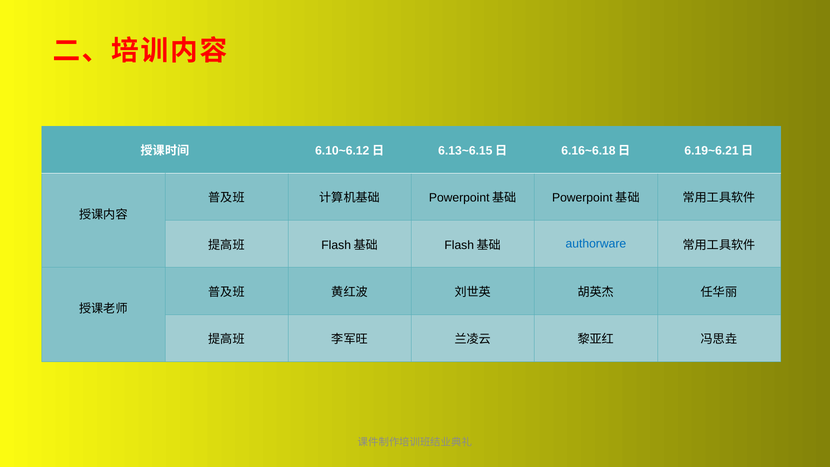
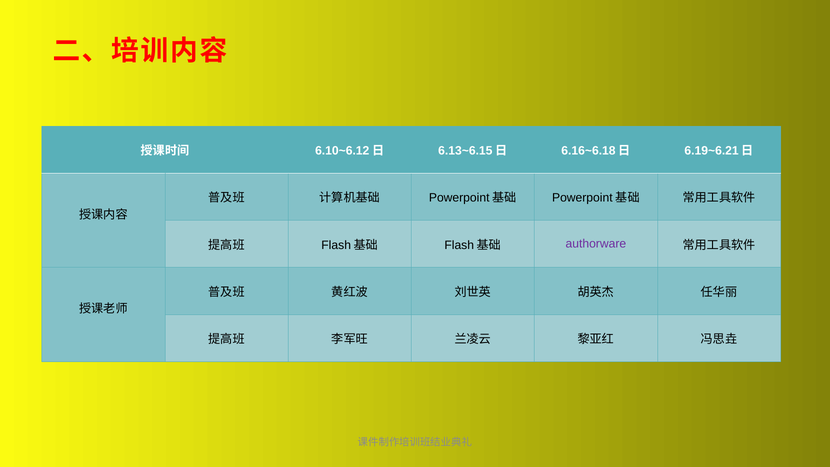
authorware colour: blue -> purple
